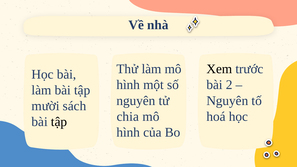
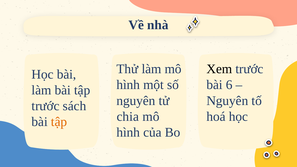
2: 2 -> 6
mười at (46, 106): mười -> trước
tập at (59, 122) colour: black -> orange
